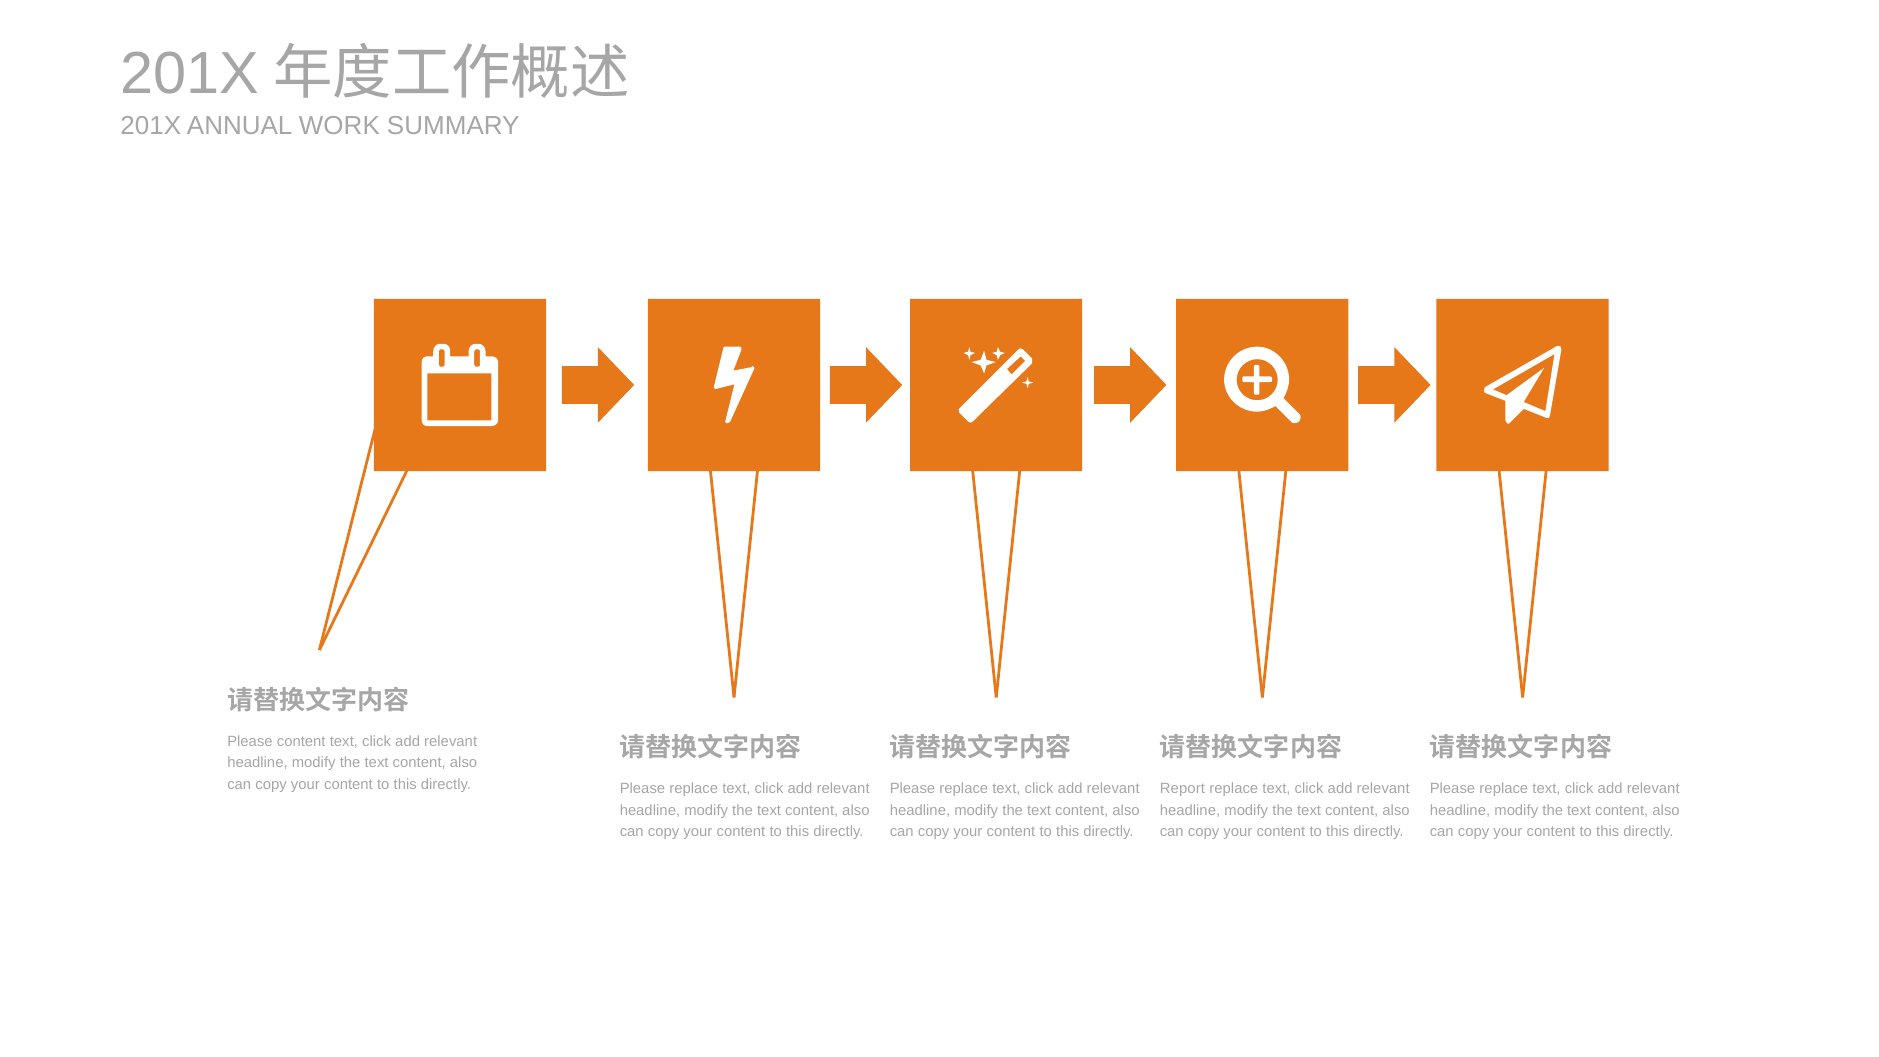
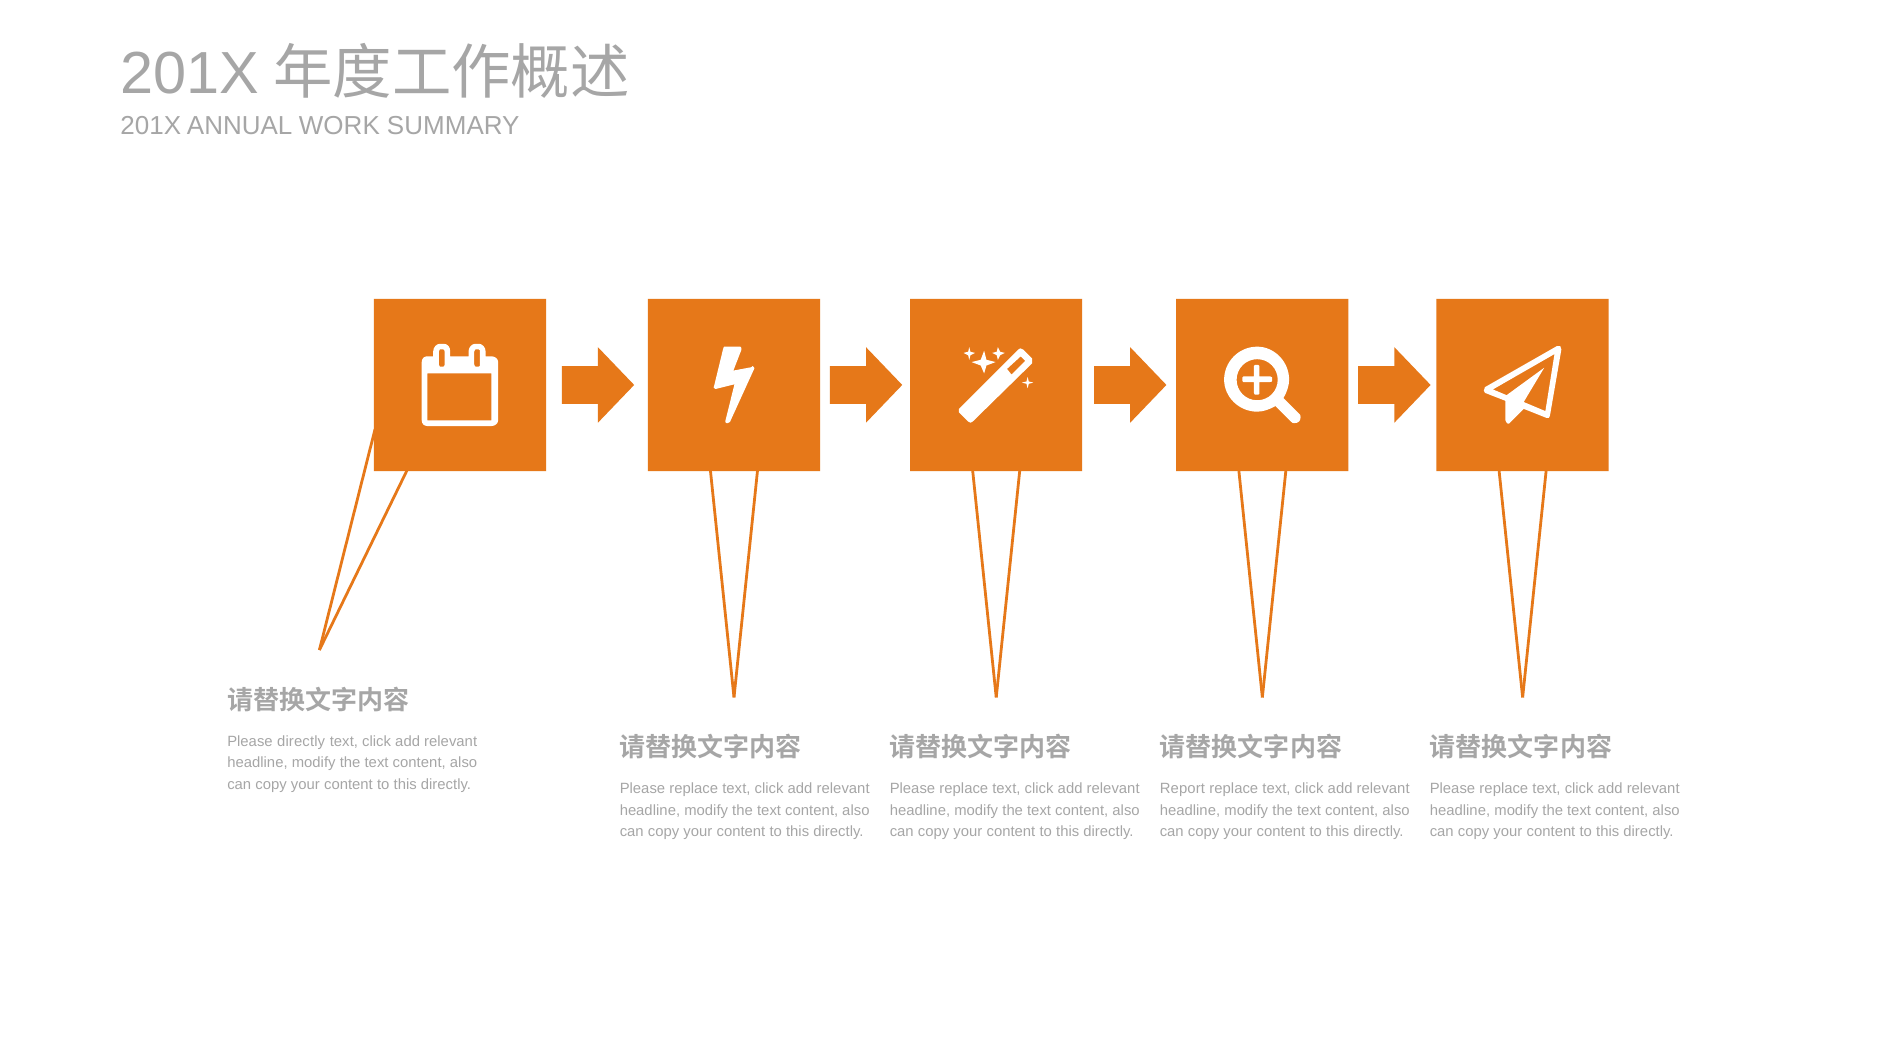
Please content: content -> directly
